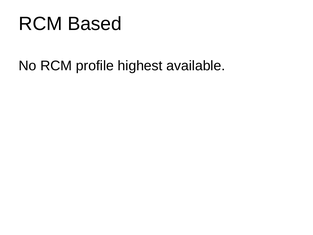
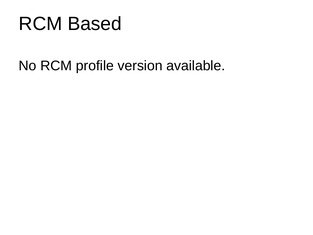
highest: highest -> version
